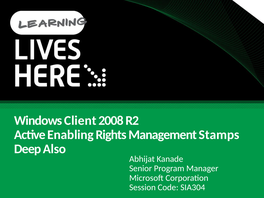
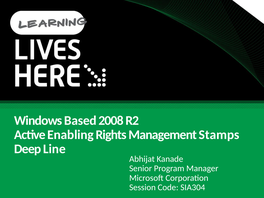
Client: Client -> Based
Also: Also -> Line
